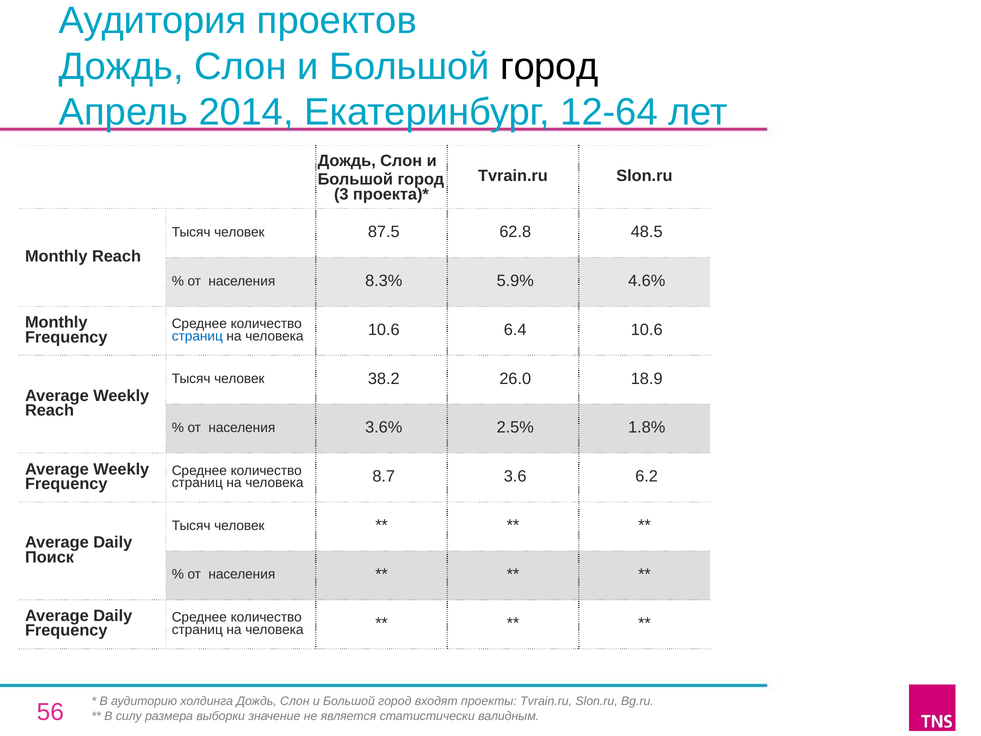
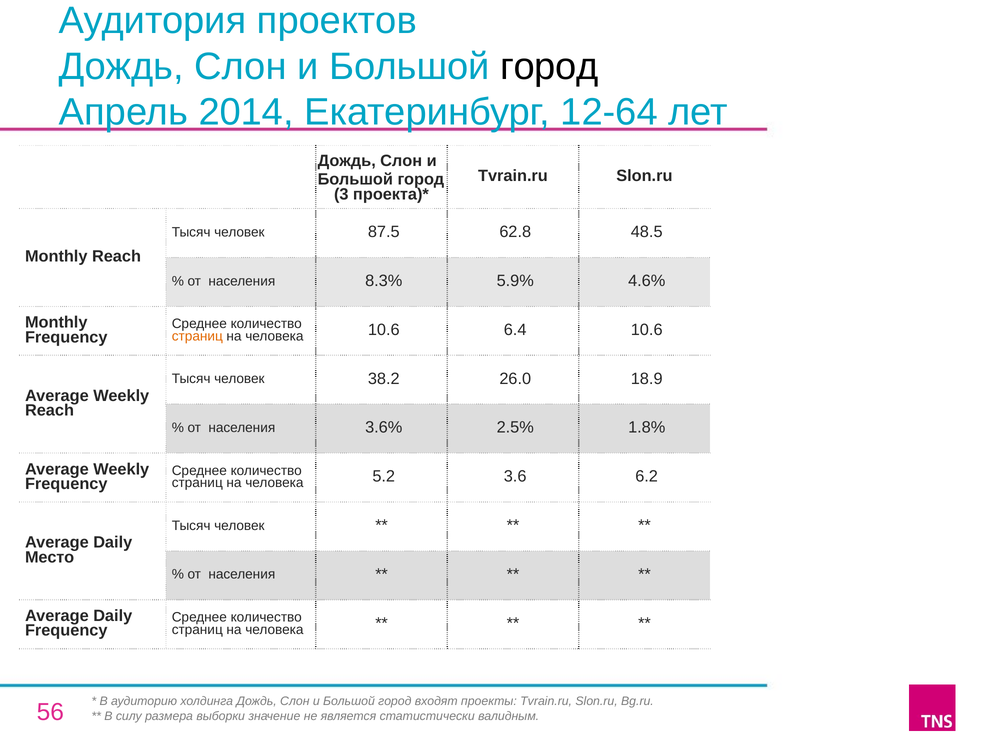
страниц at (197, 336) colour: blue -> orange
8.7: 8.7 -> 5.2
Поиск: Поиск -> Место
